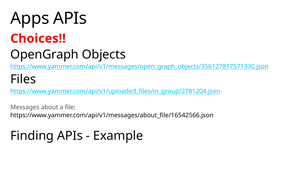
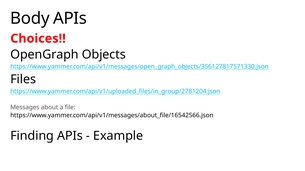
Apps: Apps -> Body
